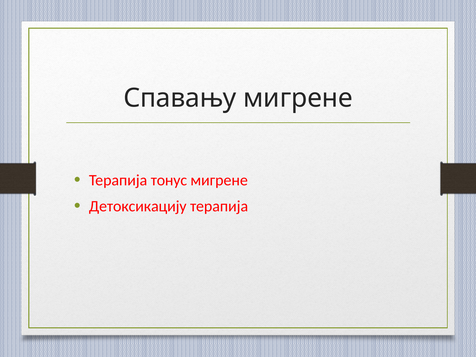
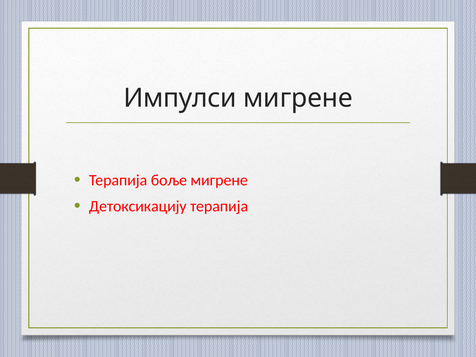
Спавању: Спавању -> Импулси
тонус: тонус -> боље
